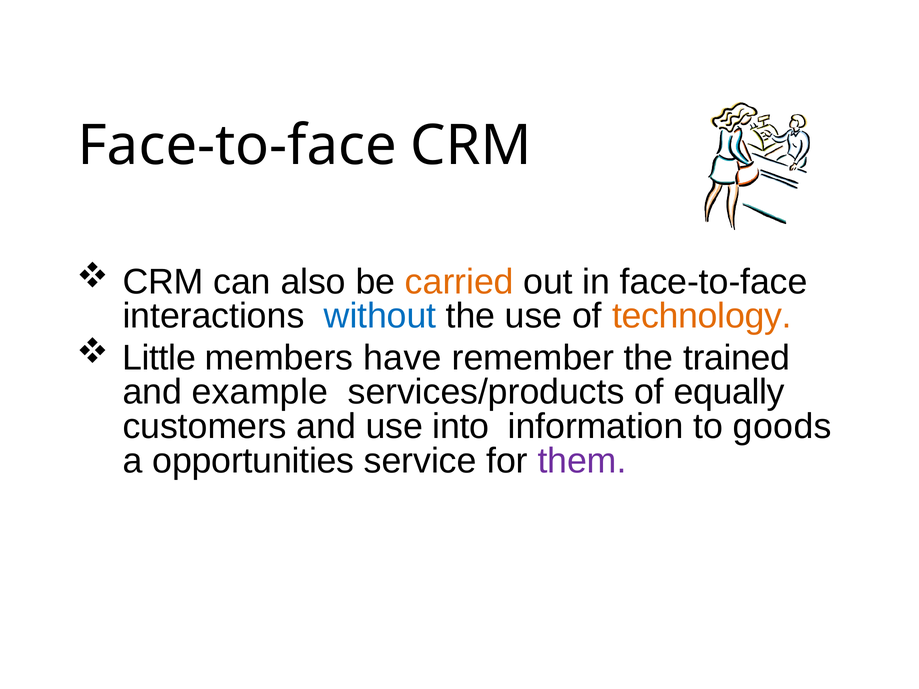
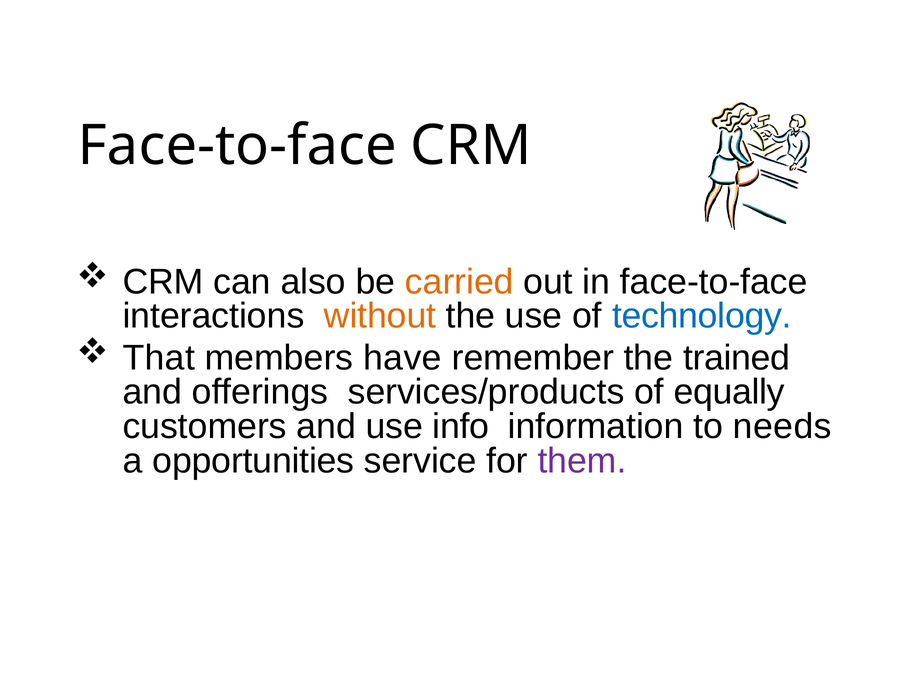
without colour: blue -> orange
technology colour: orange -> blue
Little: Little -> That
example: example -> offerings
into: into -> info
goods: goods -> needs
